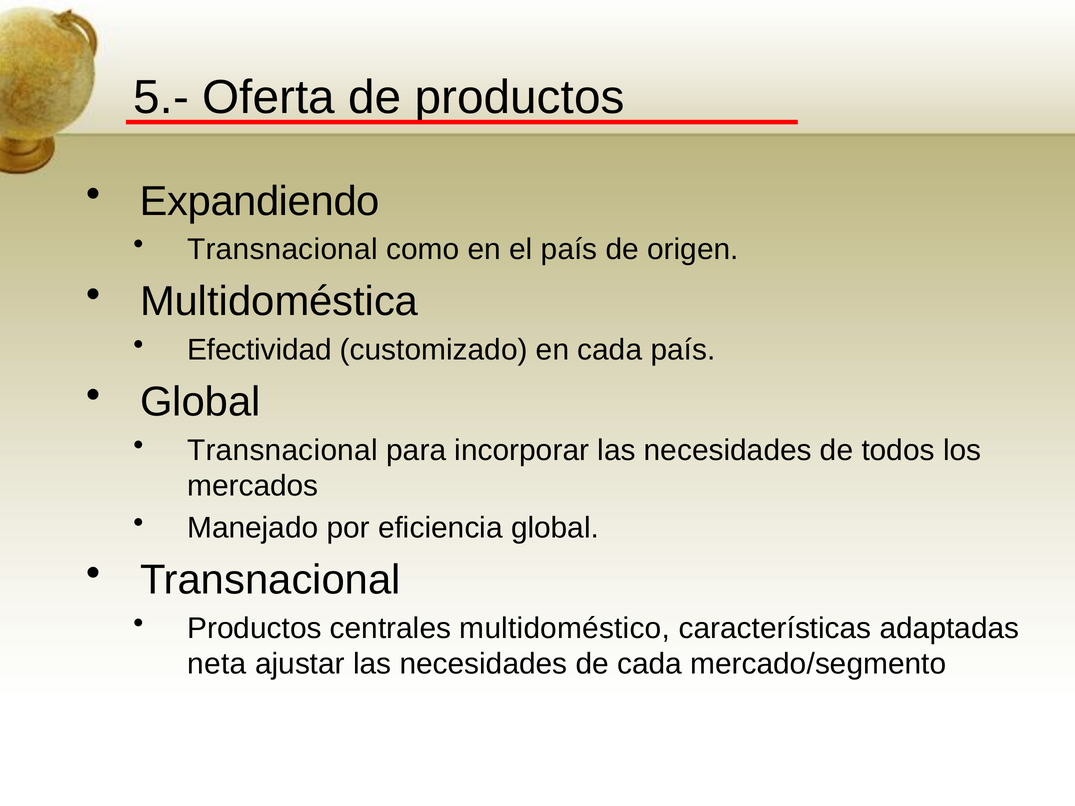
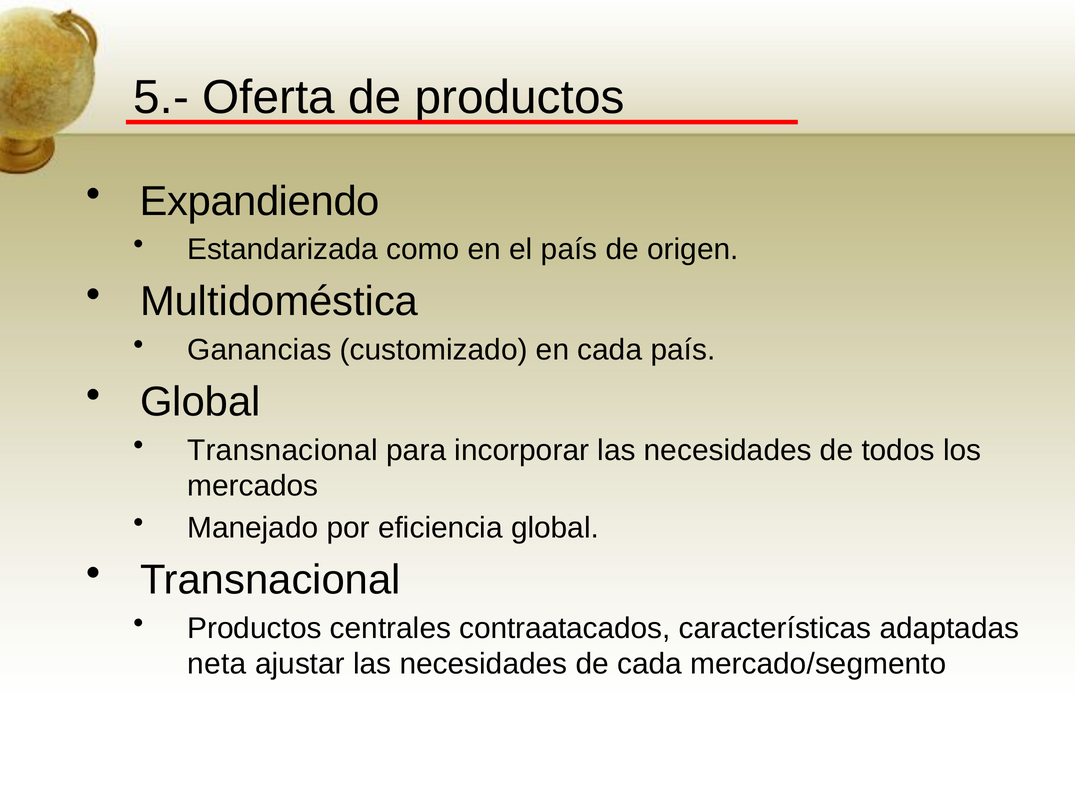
Transnacional at (282, 250): Transnacional -> Estandarizada
Efectividad: Efectividad -> Ganancias
multidoméstico: multidoméstico -> contraatacados
